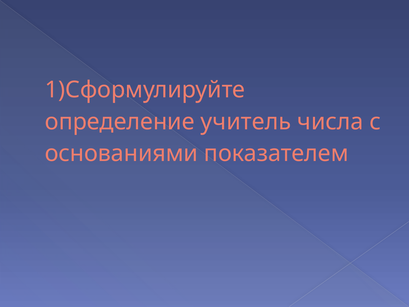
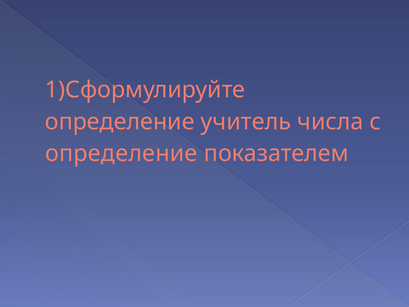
основаниями at (121, 153): основаниями -> определение
